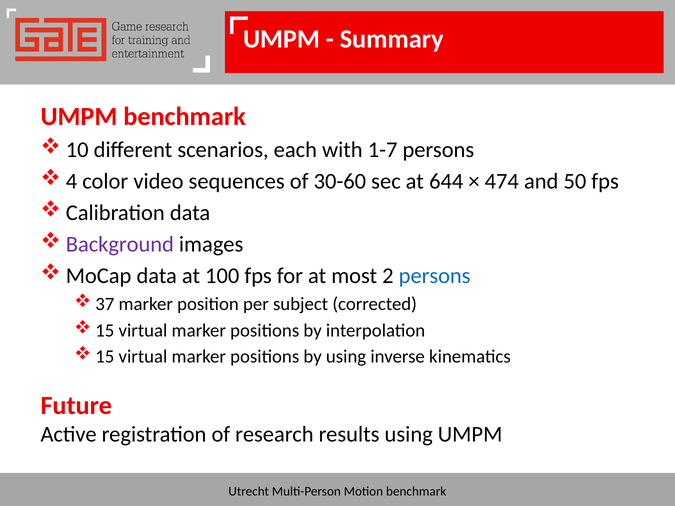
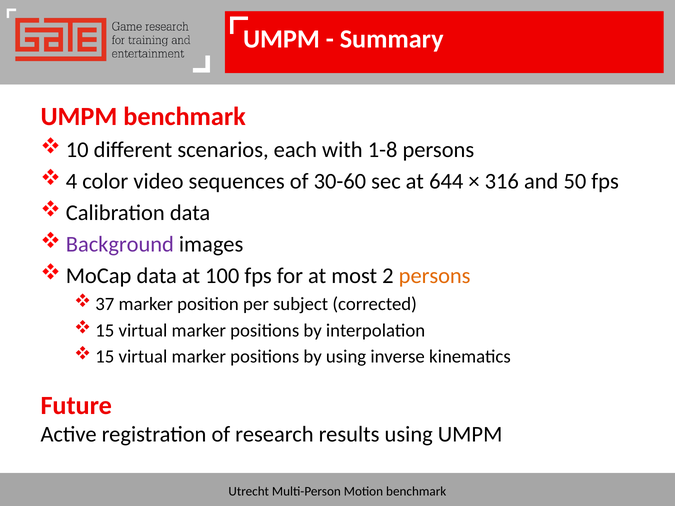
1-7: 1-7 -> 1-8
474: 474 -> 316
persons at (435, 276) colour: blue -> orange
